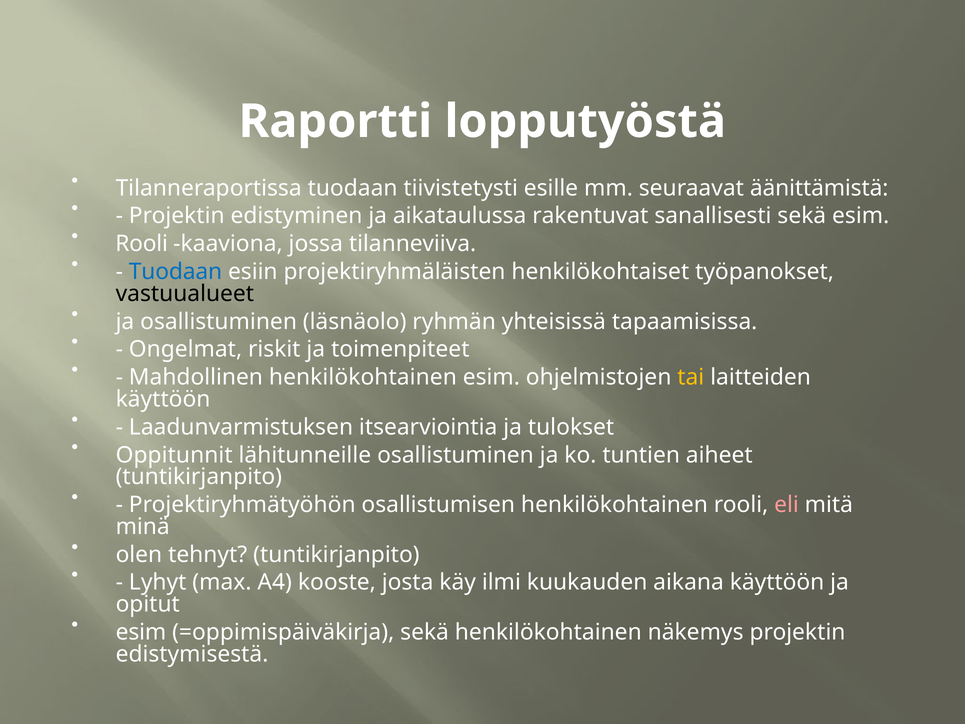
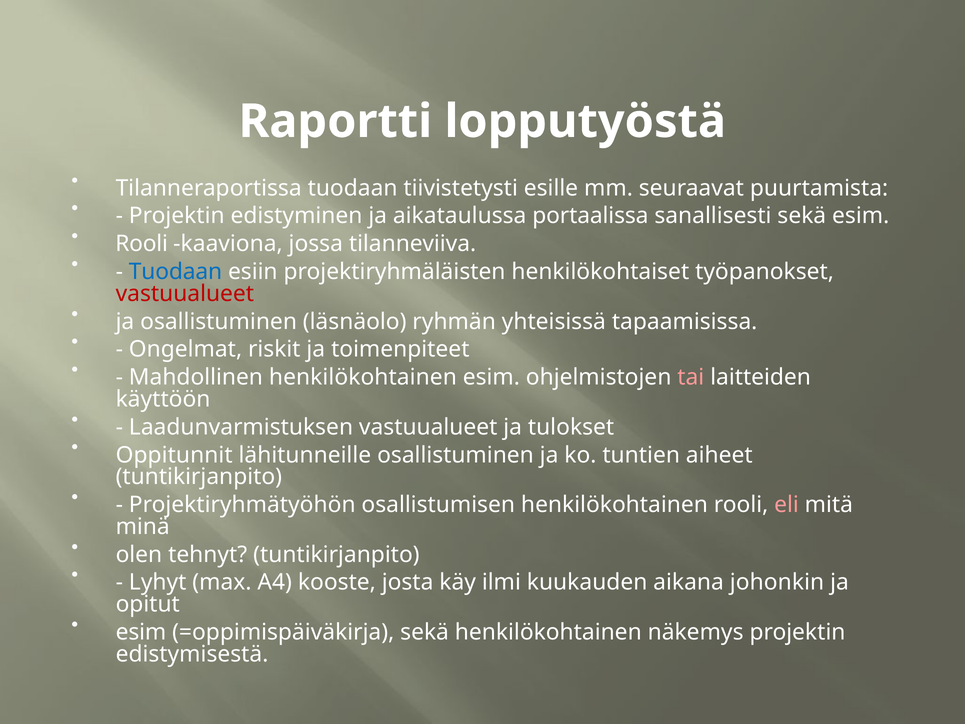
äänittämistä: äänittämistä -> puurtamista
rakentuvat: rakentuvat -> portaalissa
vastuualueet at (185, 294) colour: black -> red
tai colour: yellow -> pink
Laadunvarmistuksen itsearviointia: itsearviointia -> vastuualueet
aikana käyttöön: käyttöön -> johonkin
